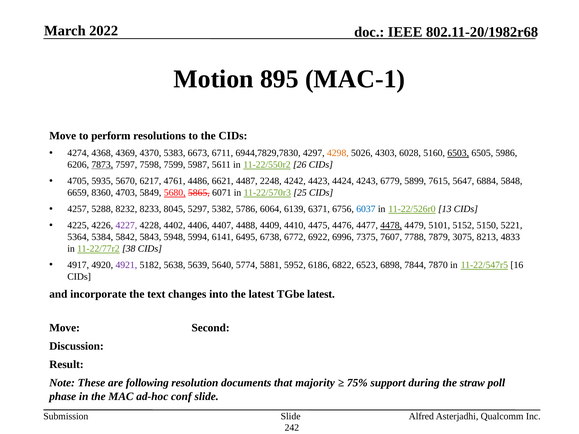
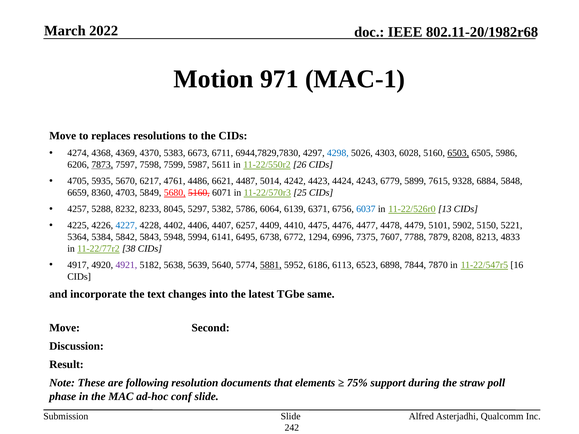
895: 895 -> 971
perform: perform -> replaces
4298 colour: orange -> blue
2248: 2248 -> 5014
5647: 5647 -> 9328
5680 5865: 5865 -> 5160
4227 colour: purple -> blue
4488: 4488 -> 6257
4478 underline: present -> none
5152: 5152 -> 5902
6922: 6922 -> 1294
3075: 3075 -> 8208
5881 underline: none -> present
6822: 6822 -> 6113
TGbe latest: latest -> same
majority: majority -> elements
